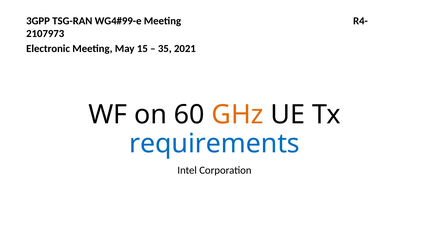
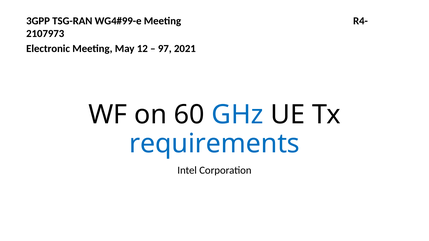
15: 15 -> 12
35: 35 -> 97
GHz colour: orange -> blue
